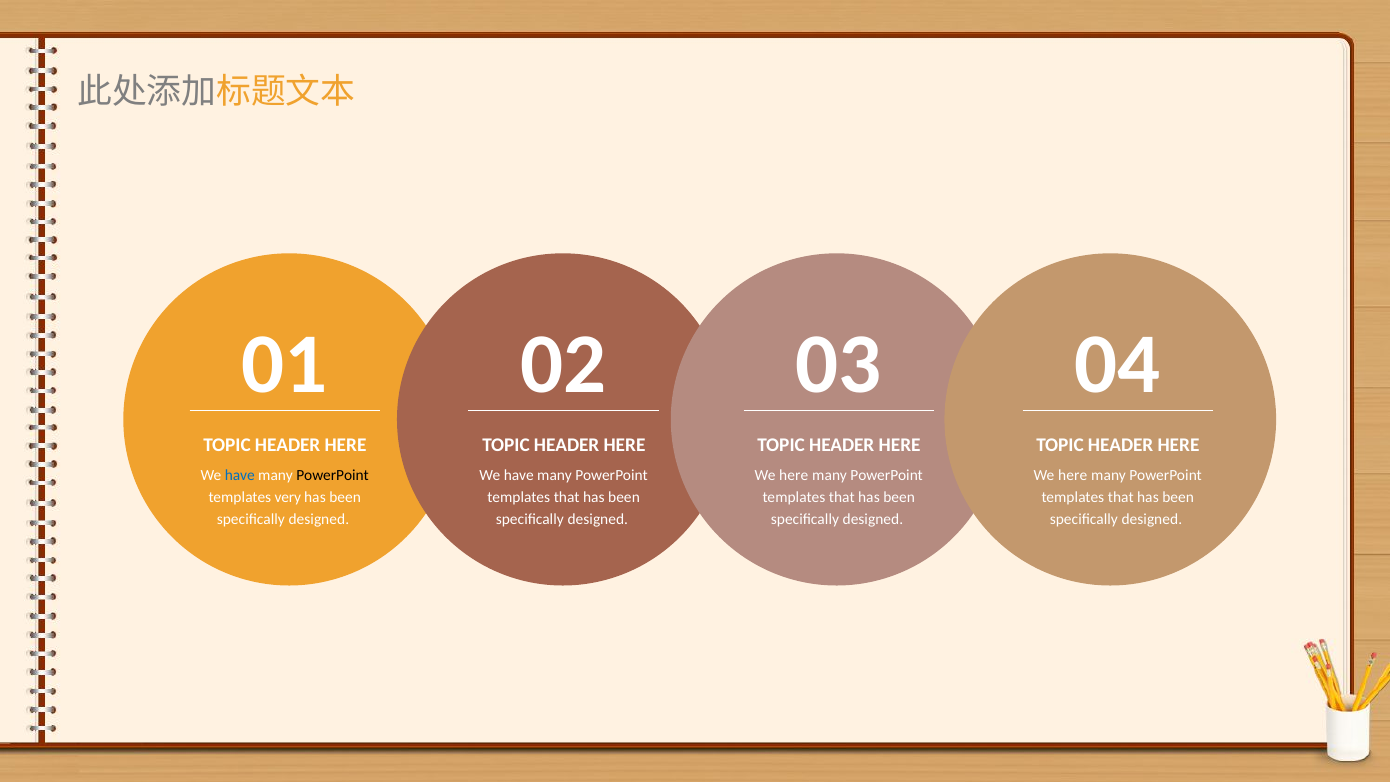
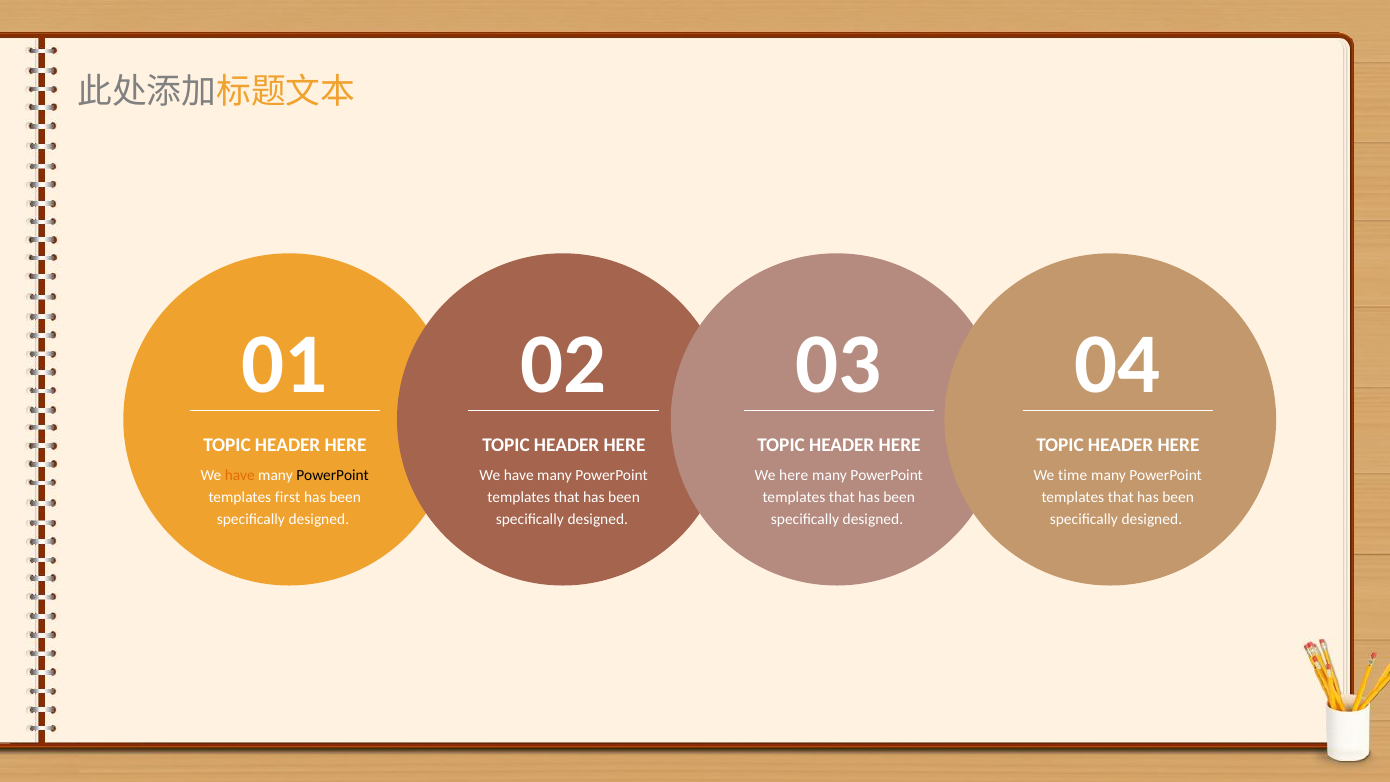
have at (240, 475) colour: blue -> orange
here at (1073, 475): here -> time
very: very -> first
